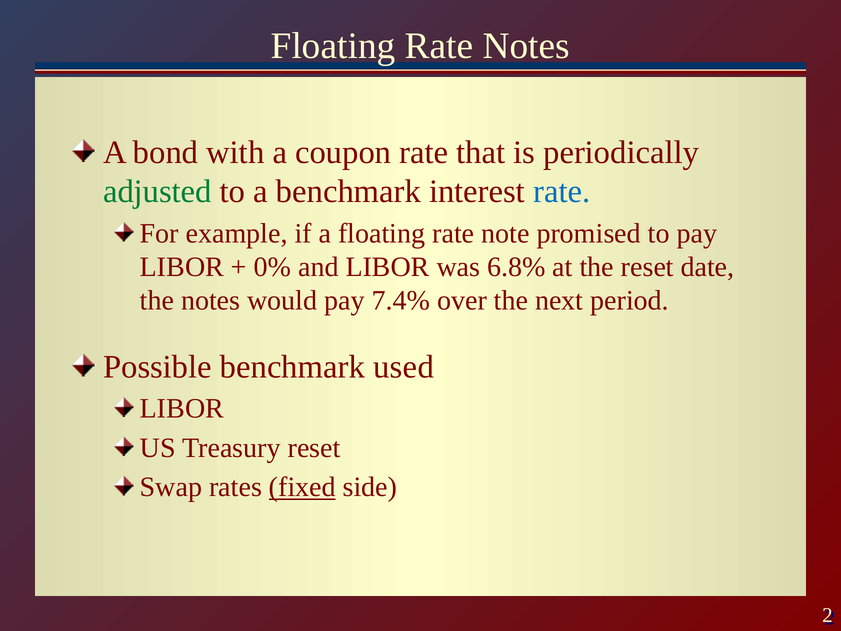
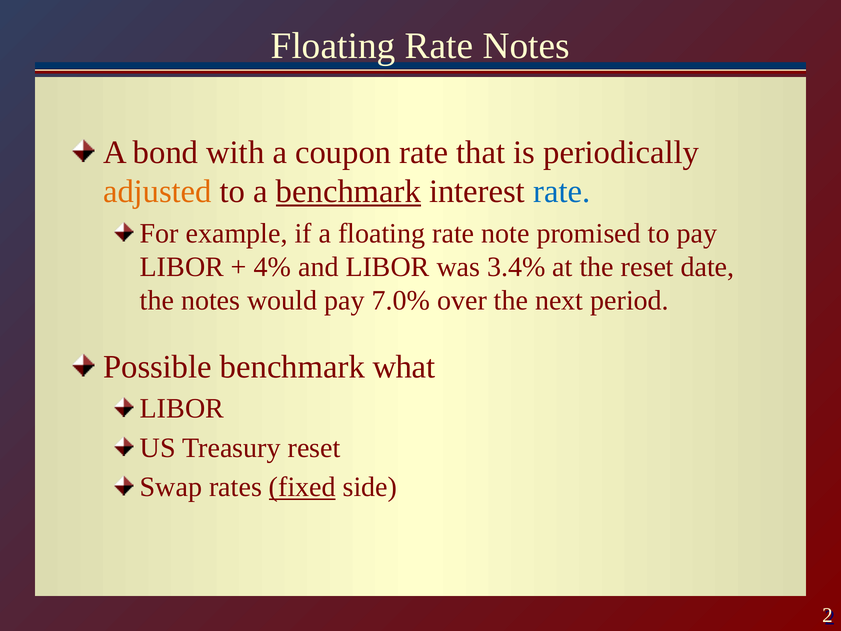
adjusted colour: green -> orange
benchmark at (348, 192) underline: none -> present
0%: 0% -> 4%
6.8%: 6.8% -> 3.4%
7.4%: 7.4% -> 7.0%
used: used -> what
